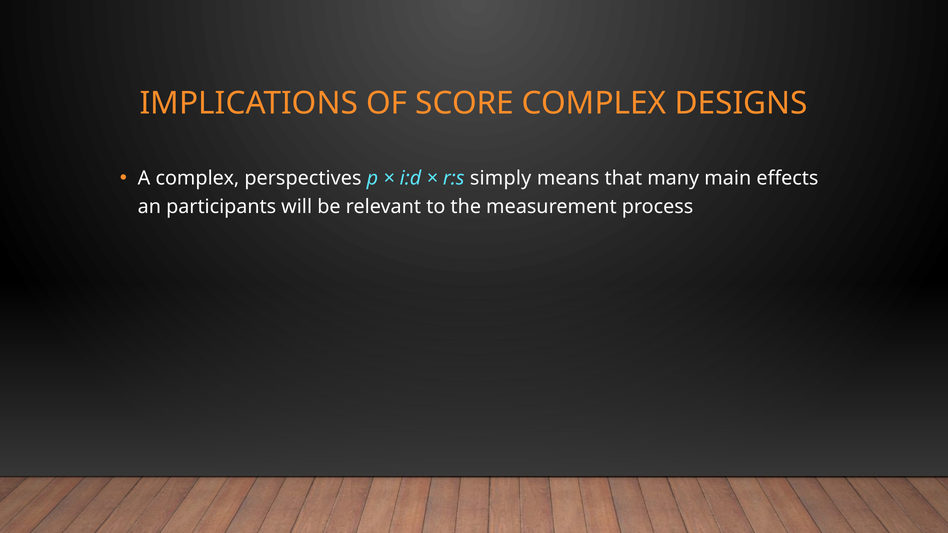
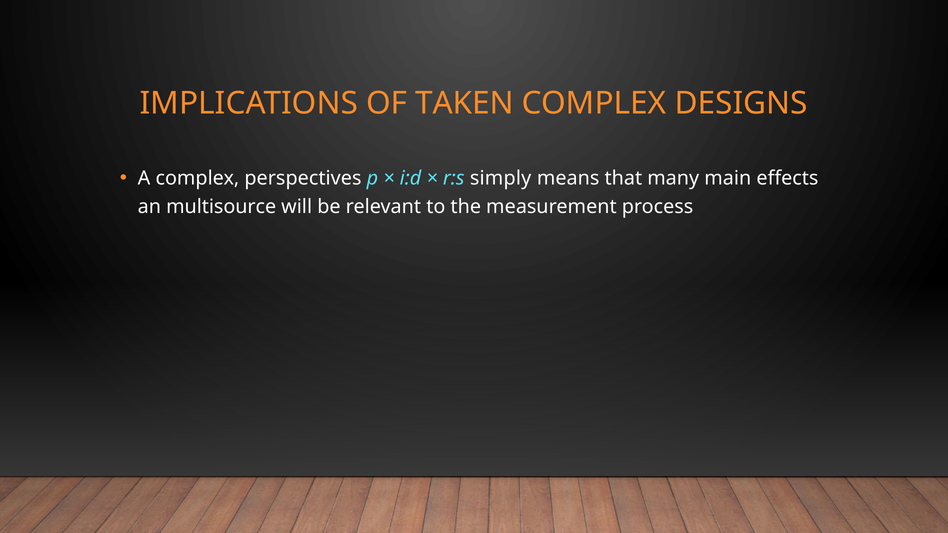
SCORE: SCORE -> TAKEN
participants: participants -> multisource
